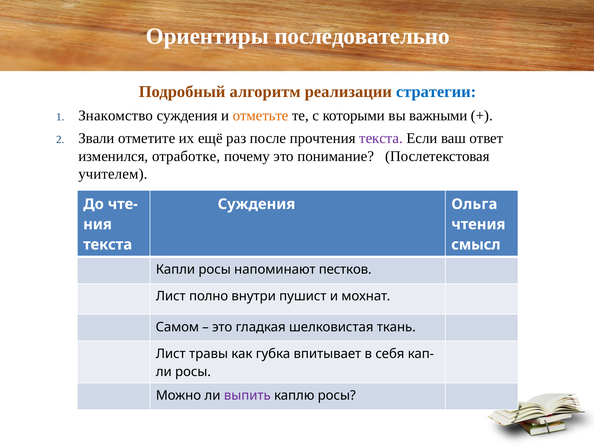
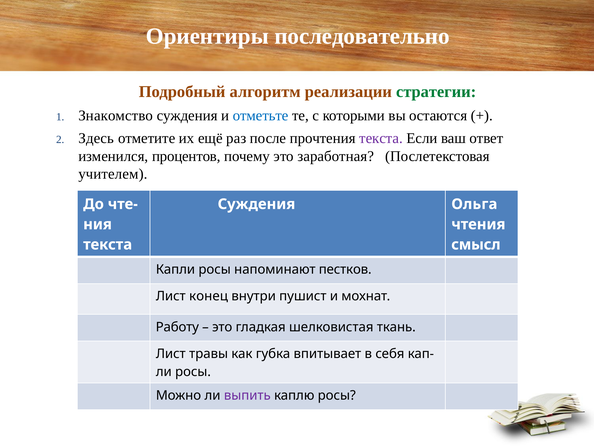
стратегии colour: blue -> green
отметьте colour: orange -> blue
важными: важными -> остаются
Звали: Звали -> Здесь
отработке: отработке -> процентов
понимание: понимание -> заработная
полно: полно -> конец
Самом: Самом -> Работу
